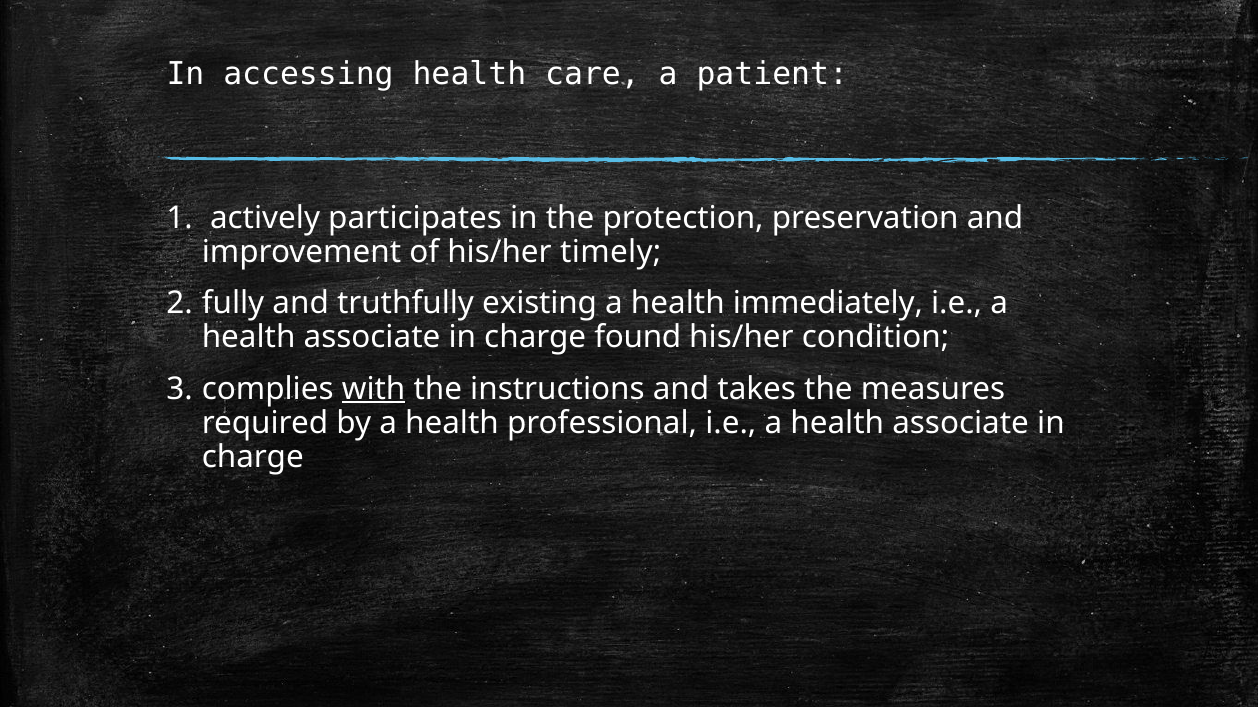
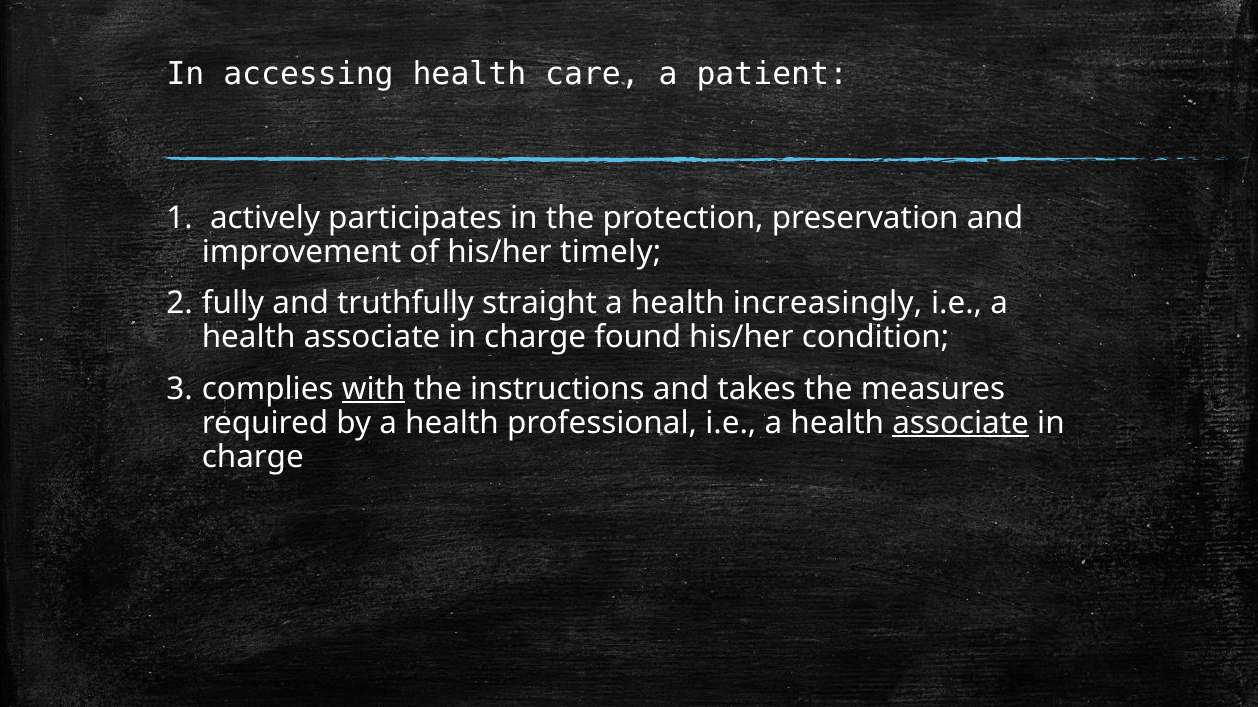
existing: existing -> straight
immediately: immediately -> increasingly
associate at (961, 423) underline: none -> present
